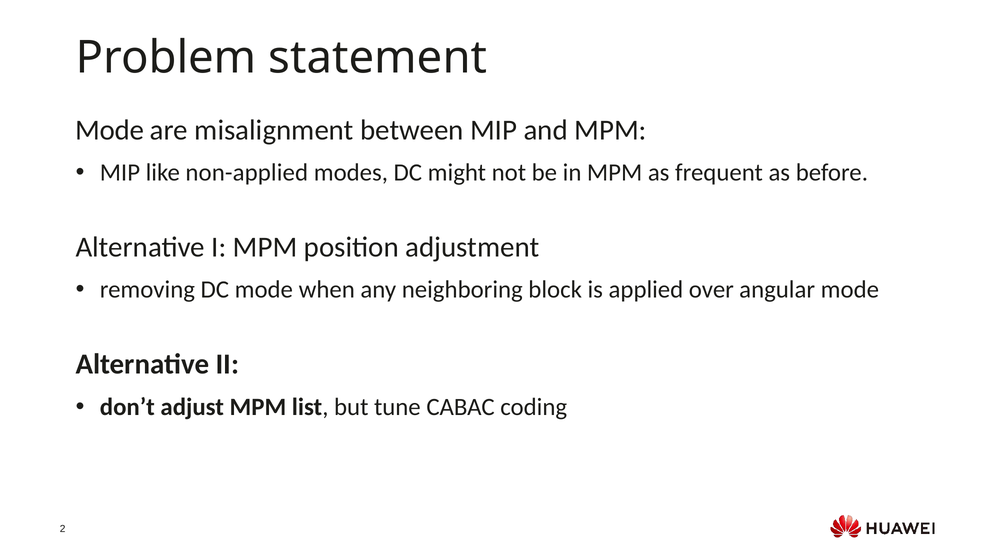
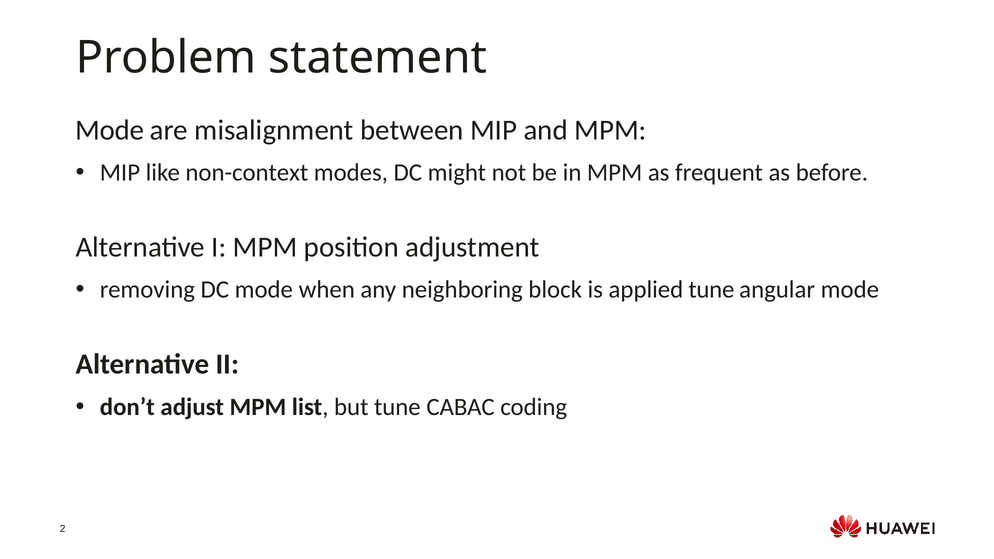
non-applied: non-applied -> non-context
applied over: over -> tune
